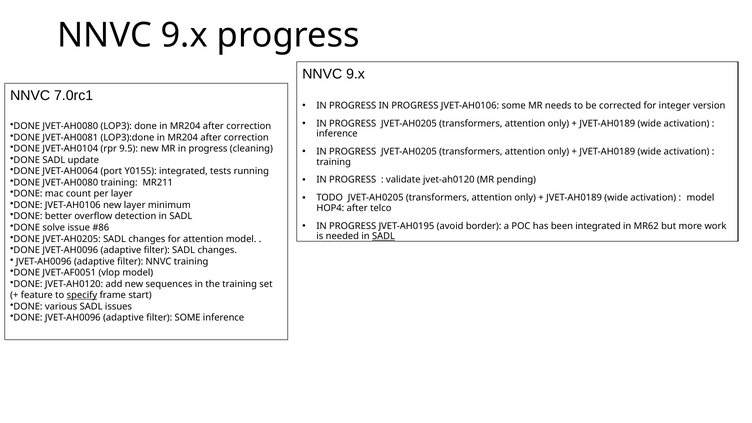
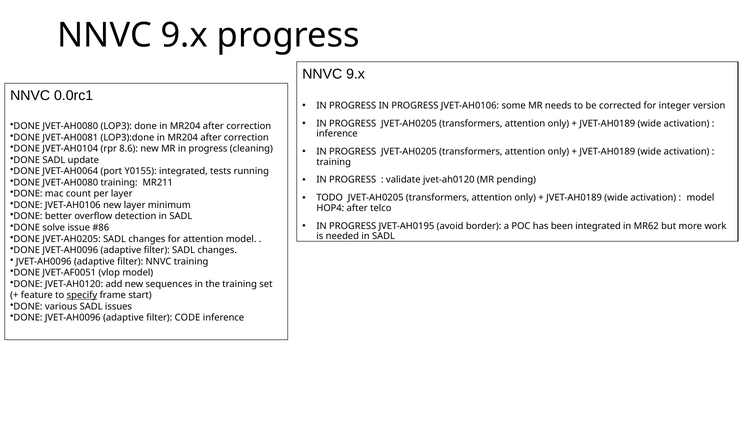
7.0rc1: 7.0rc1 -> 0.0rc1
9.5: 9.5 -> 8.6
SADL at (384, 236) underline: present -> none
filter SOME: SOME -> CODE
